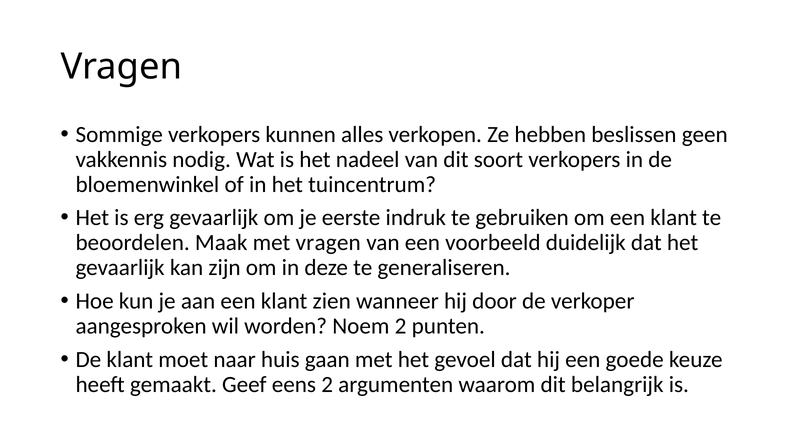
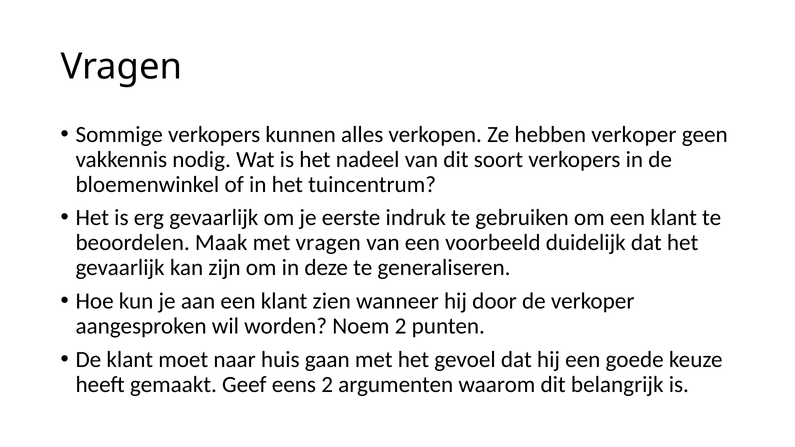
hebben beslissen: beslissen -> verkoper
